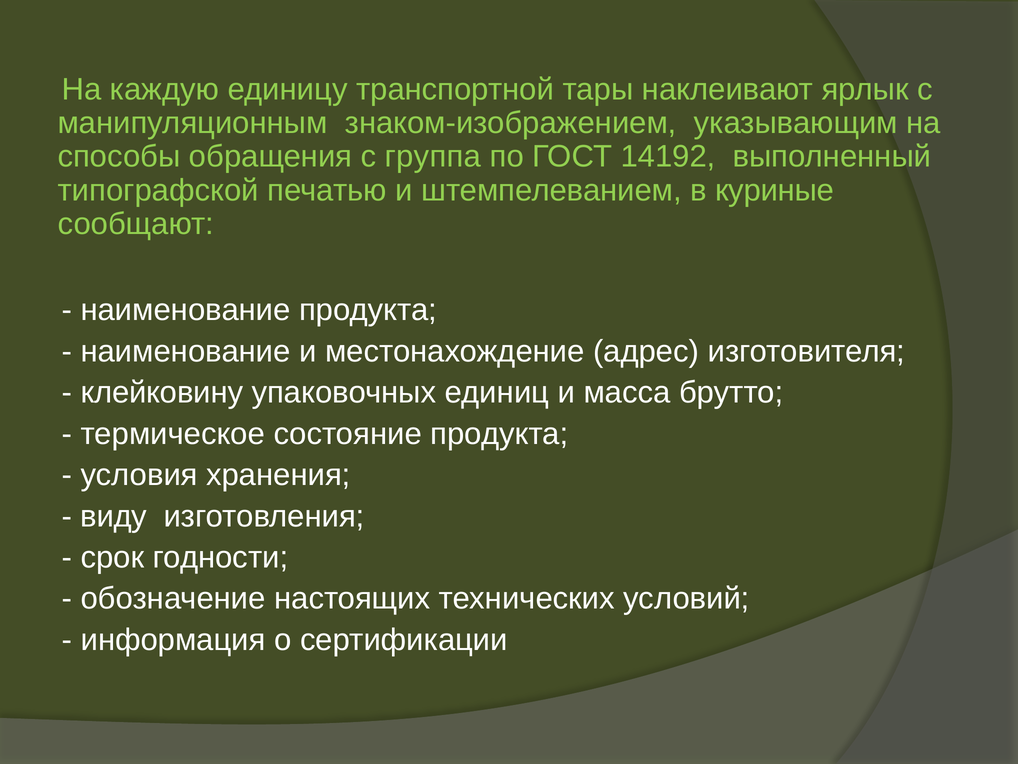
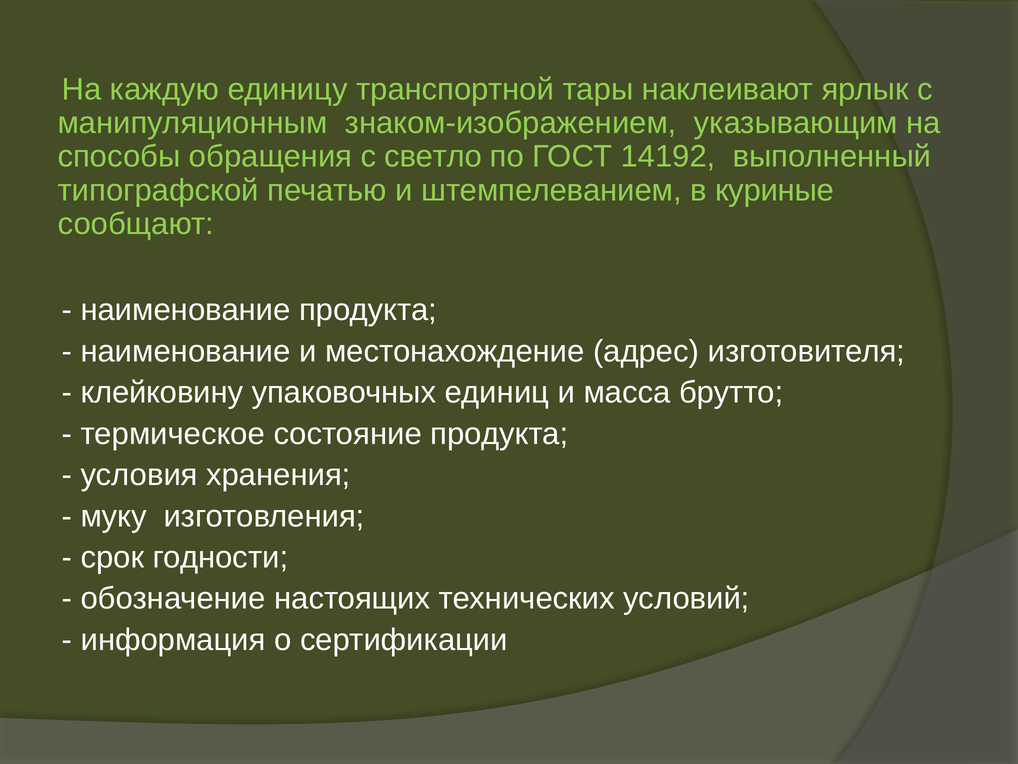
группа: группа -> светло
виду: виду -> муку
